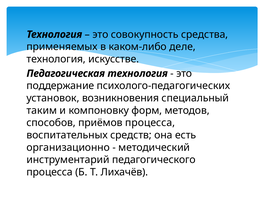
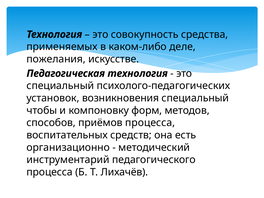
технология at (56, 59): технология -> пожелания
поддержание at (60, 86): поддержание -> специальный
таким: таким -> чтобы
